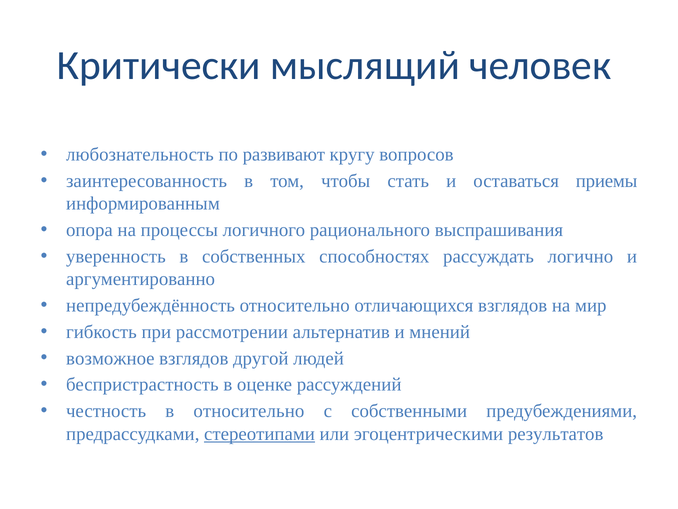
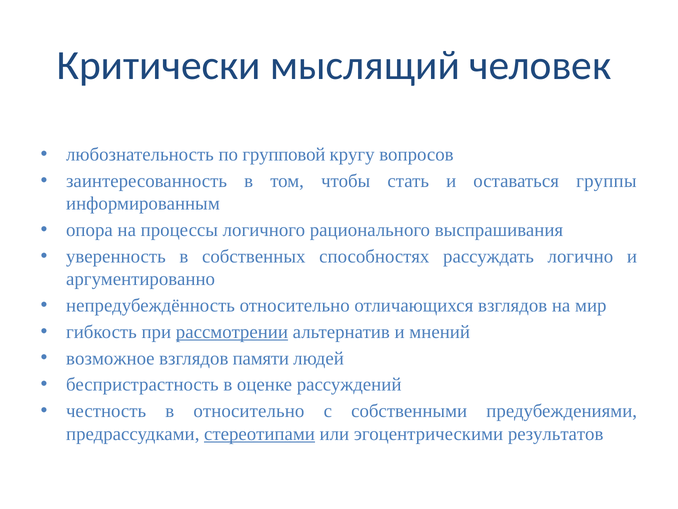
развивают: развивают -> групповой
приемы: приемы -> группы
рассмотрении underline: none -> present
другой: другой -> памяти
